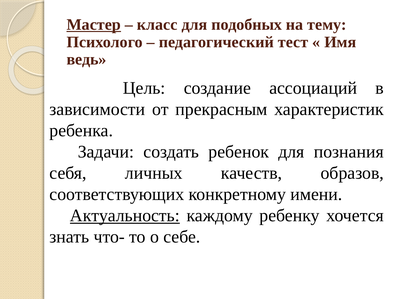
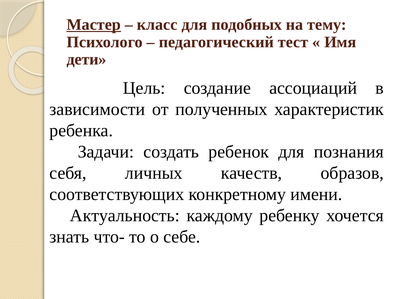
ведь: ведь -> дети
прекрасным: прекрасным -> полученных
Актуальность underline: present -> none
